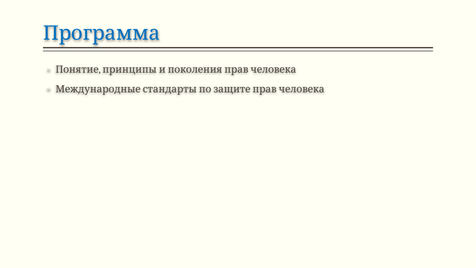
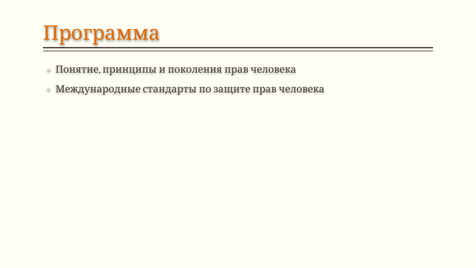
Программа colour: blue -> orange
